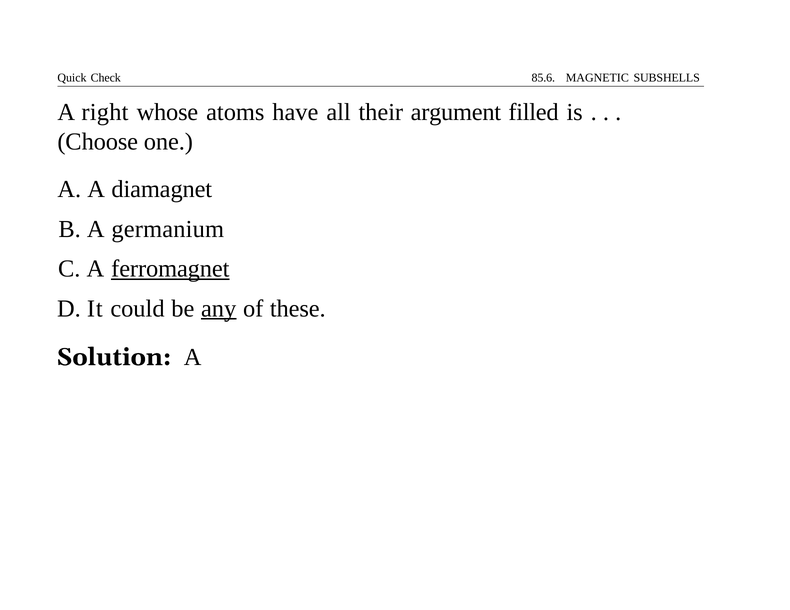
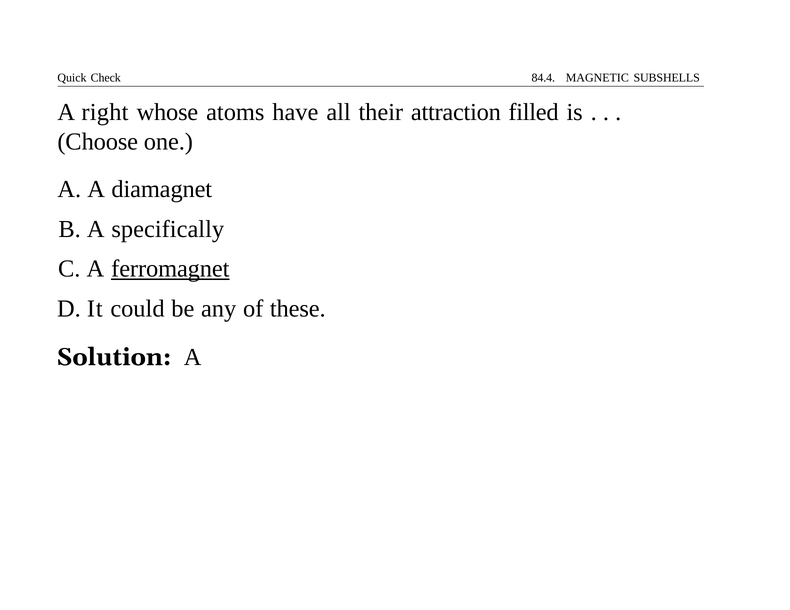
85.6: 85.6 -> 84.4
argument: argument -> attraction
germanium: germanium -> specifically
any underline: present -> none
